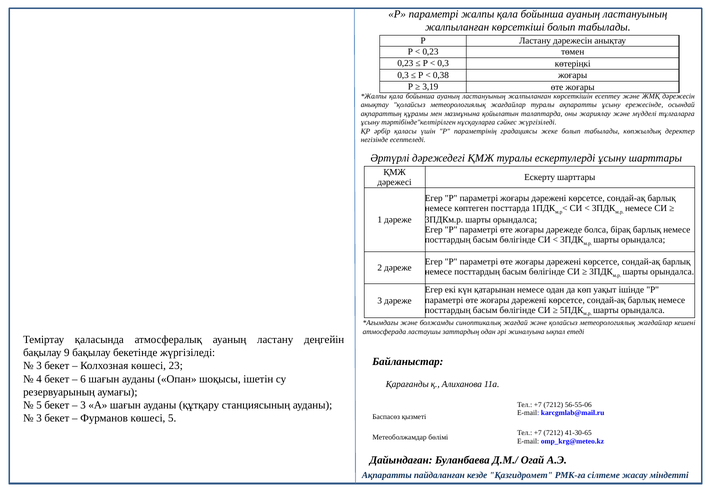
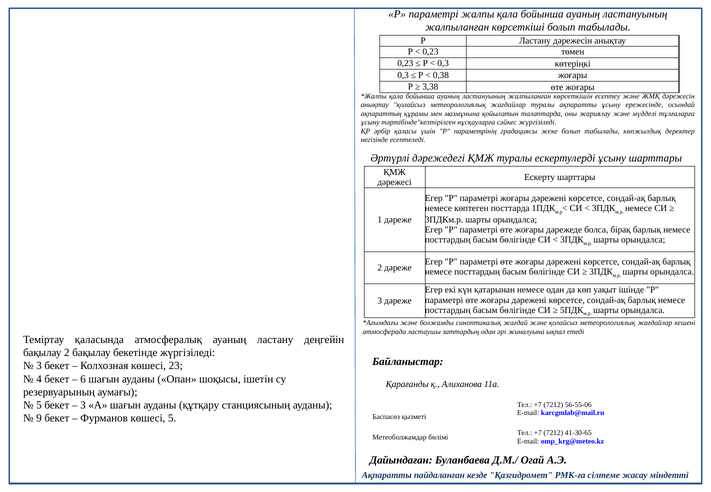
3,19: 3,19 -> 3,38
бақылау 9: 9 -> 2
3 at (39, 419): 3 -> 9
